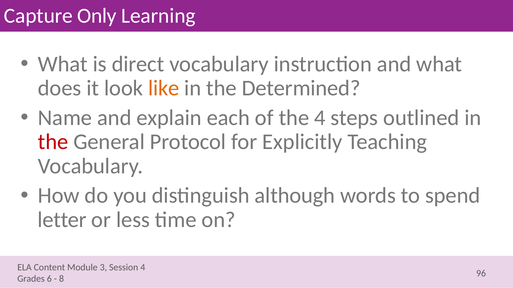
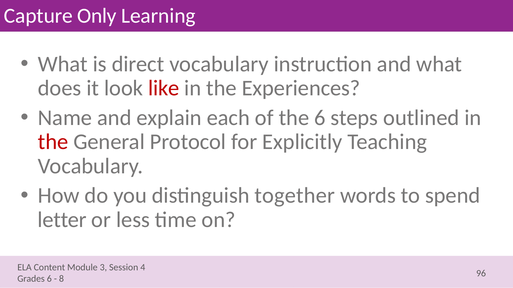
like colour: orange -> red
Determined: Determined -> Experiences
the 4: 4 -> 6
although: although -> together
